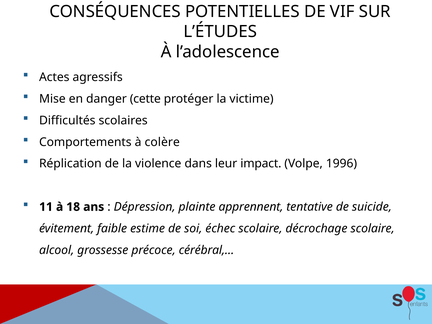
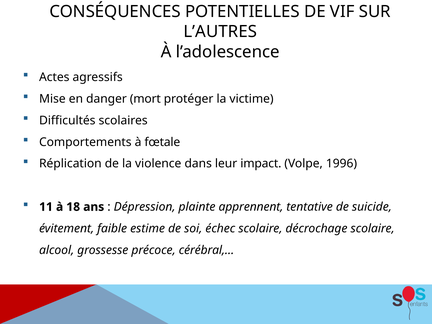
L’ÉTUDES: L’ÉTUDES -> L’AUTRES
cette: cette -> mort
colère: colère -> fœtale
